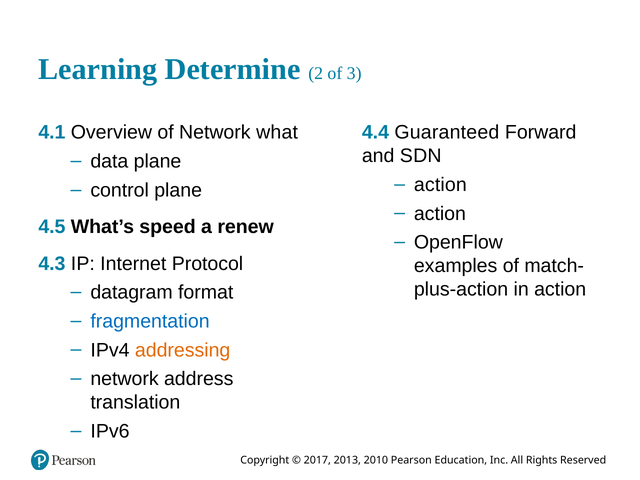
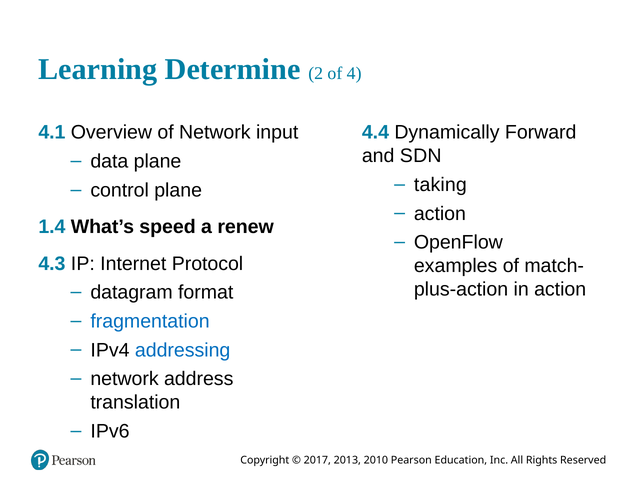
3: 3 -> 4
what: what -> input
Guaranteed: Guaranteed -> Dynamically
action at (440, 185): action -> taking
4.5: 4.5 -> 1.4
addressing colour: orange -> blue
